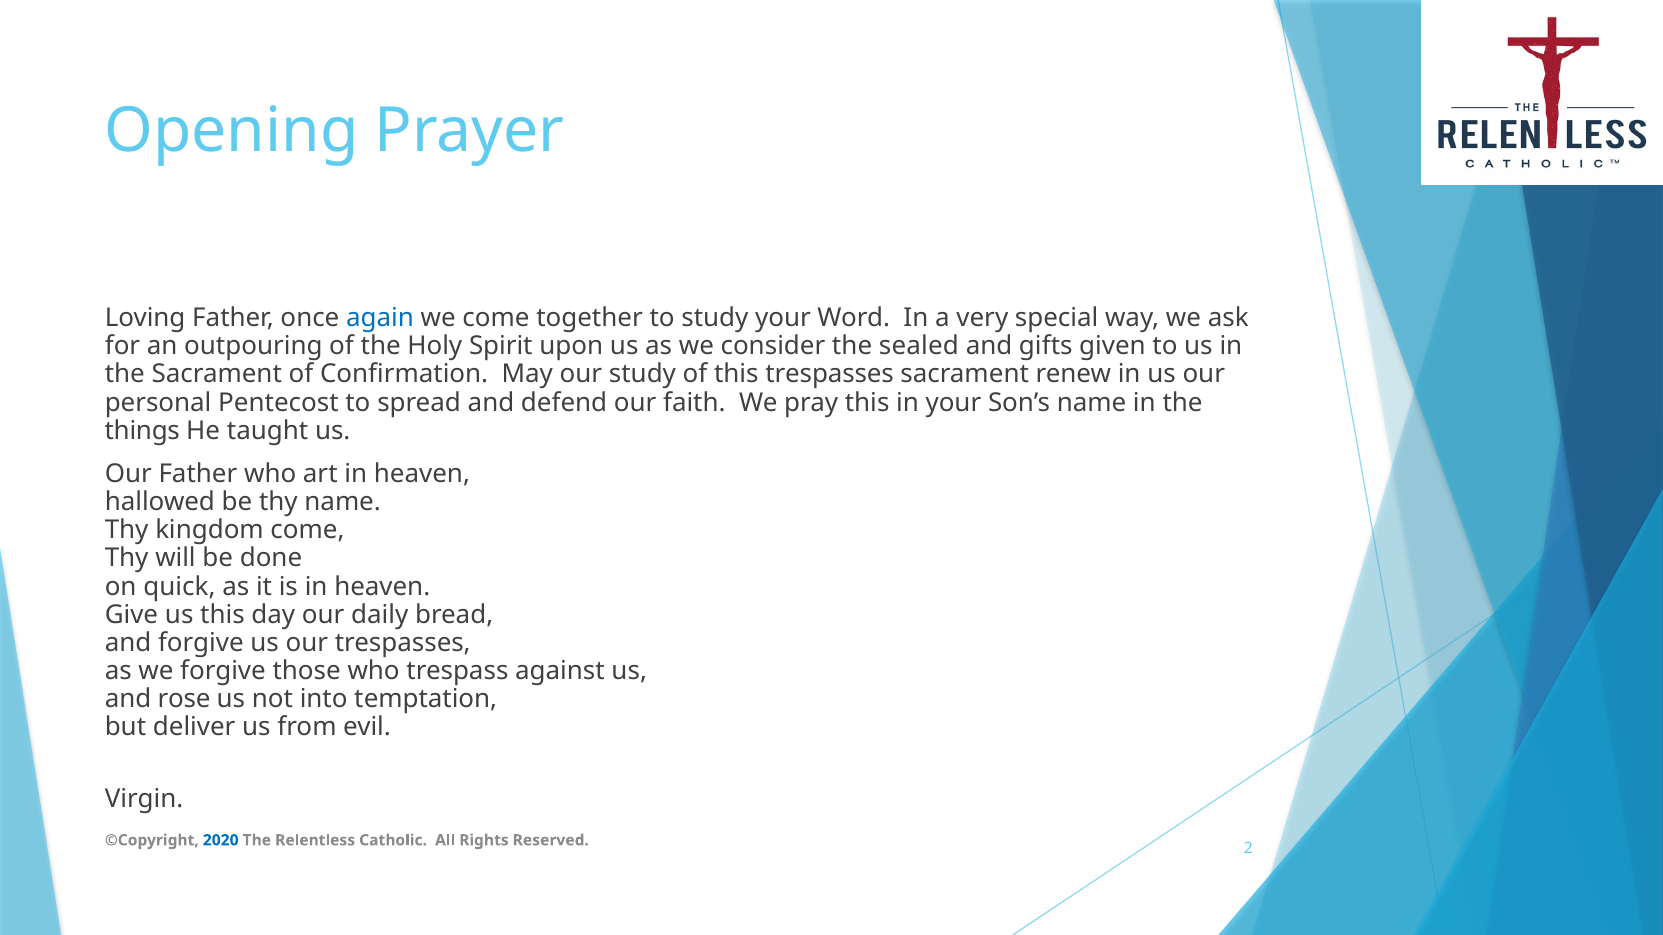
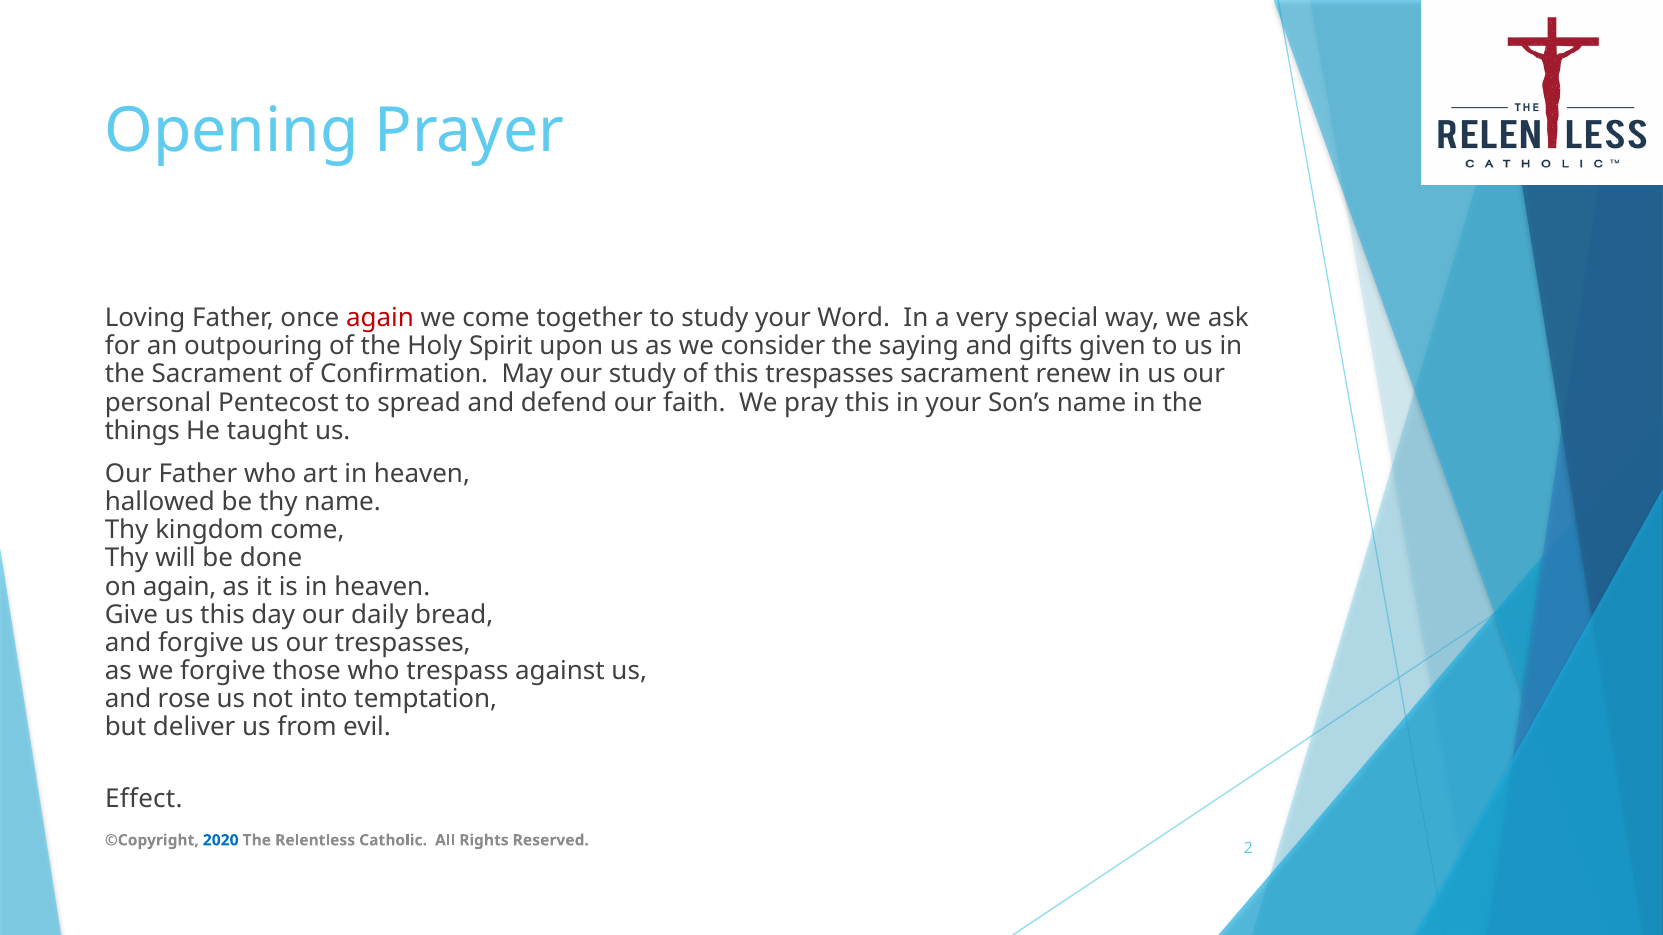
again at (380, 318) colour: blue -> red
sealed: sealed -> saying
on quick: quick -> again
Virgin: Virgin -> Effect
